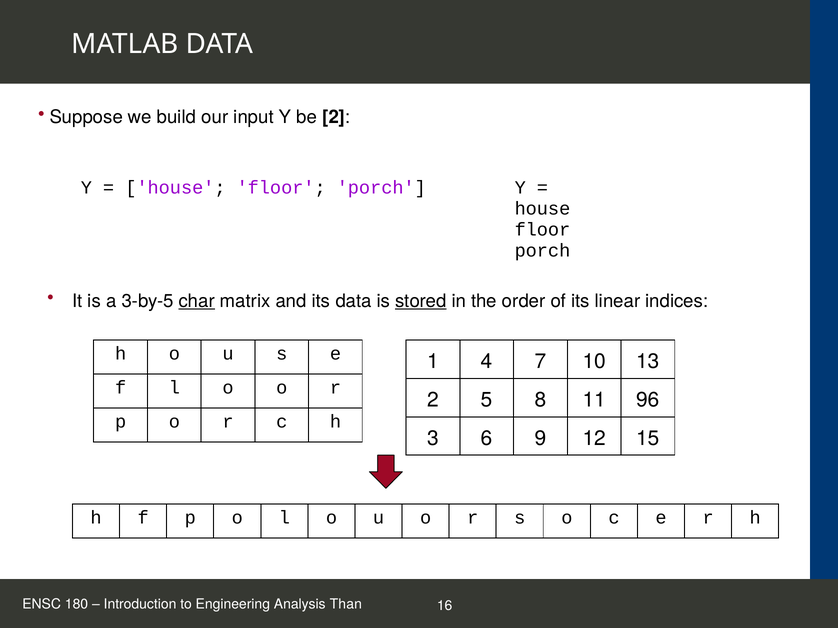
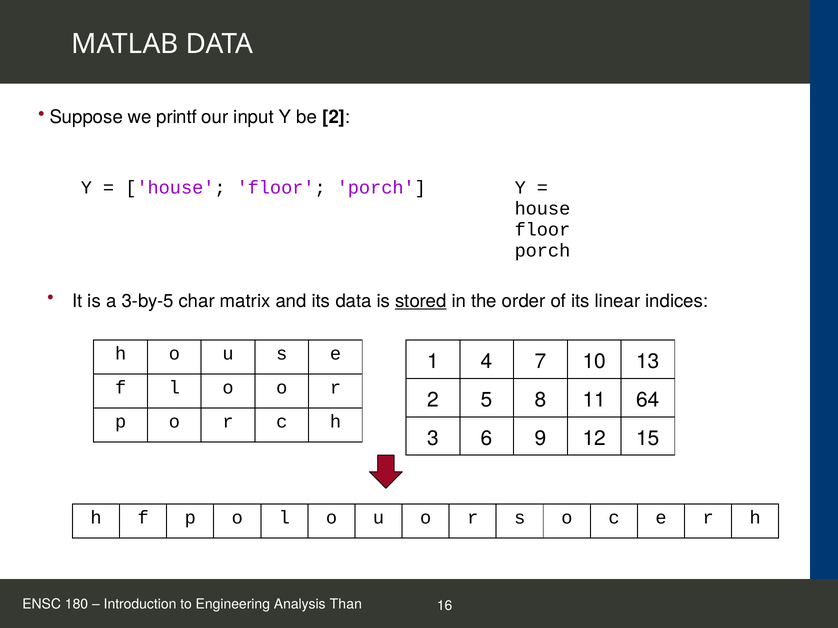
build: build -> printf
char underline: present -> none
96: 96 -> 64
